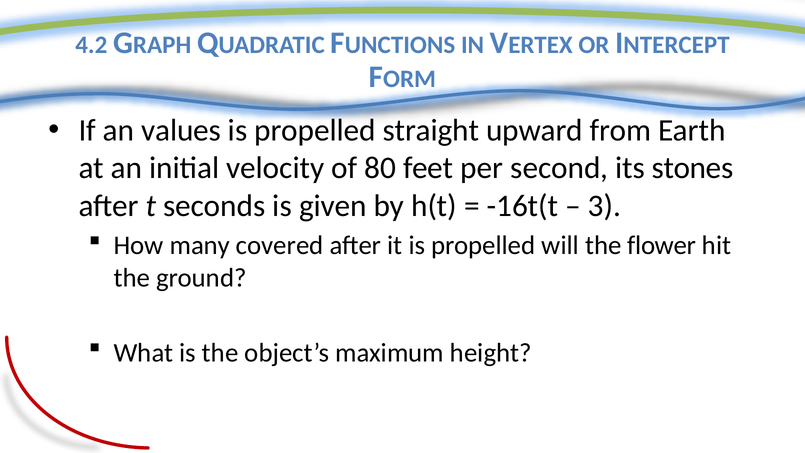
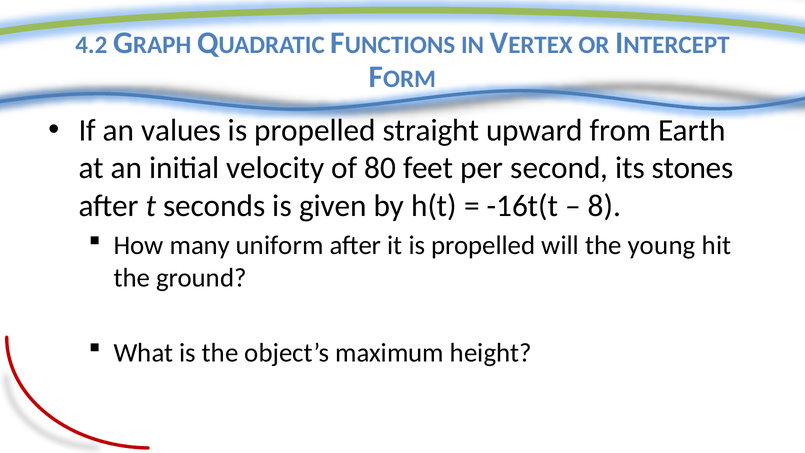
3: 3 -> 8
covered: covered -> uniform
flower: flower -> young
